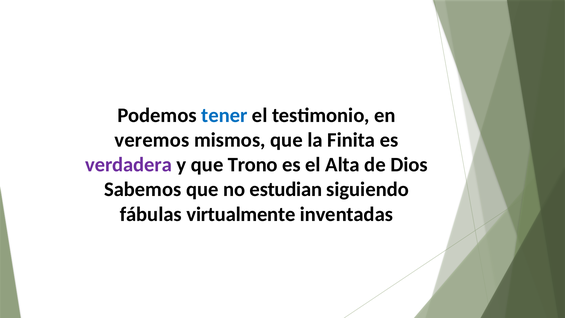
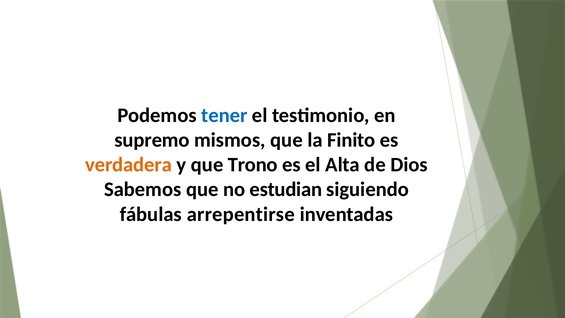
veremos: veremos -> supremo
Finita: Finita -> Finito
verdadera colour: purple -> orange
virtualmente: virtualmente -> arrepentirse
